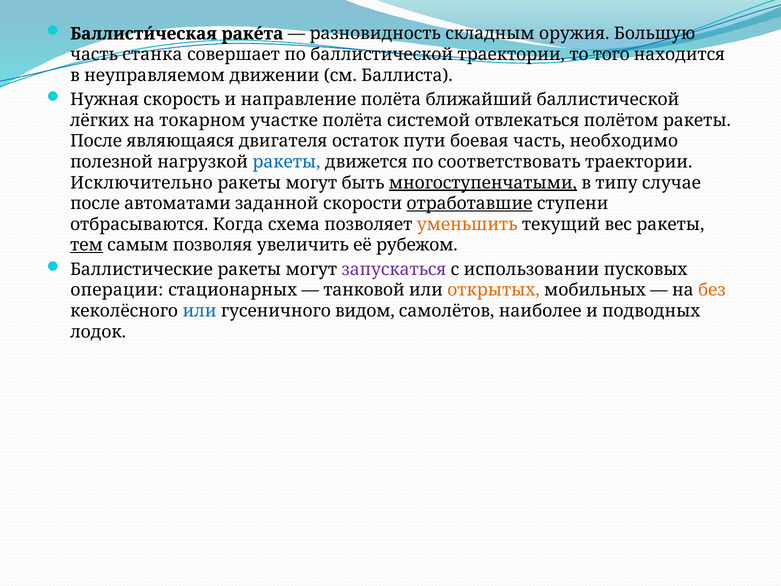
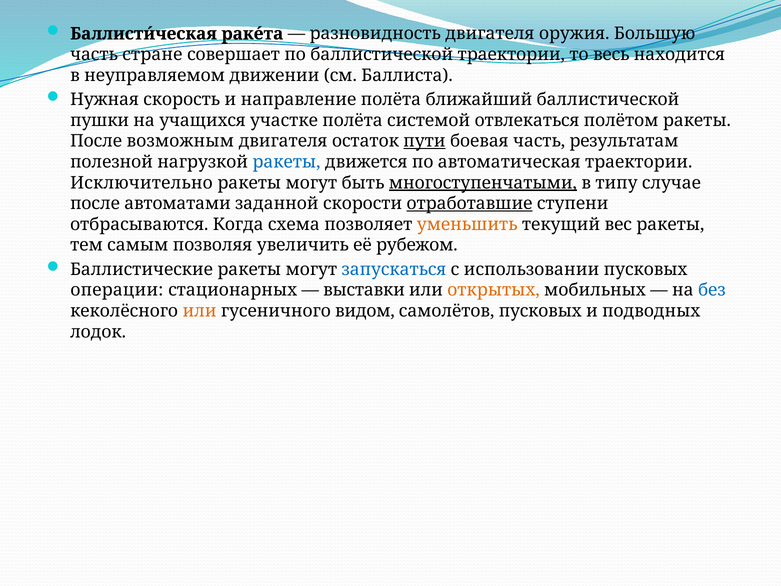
разновидность складным: складным -> двигателя
станка: станка -> стране
того: того -> весь
лёгких: лёгких -> пушки
токарном: токарном -> учащихся
являющаяся: являющаяся -> возможным
пути underline: none -> present
необходимо: необходимо -> результатам
соответствовать: соответствовать -> автоматическая
тем underline: present -> none
запускаться colour: purple -> blue
танковой: танковой -> выставки
без colour: orange -> blue
или at (200, 311) colour: blue -> orange
самолётов наиболее: наиболее -> пусковых
